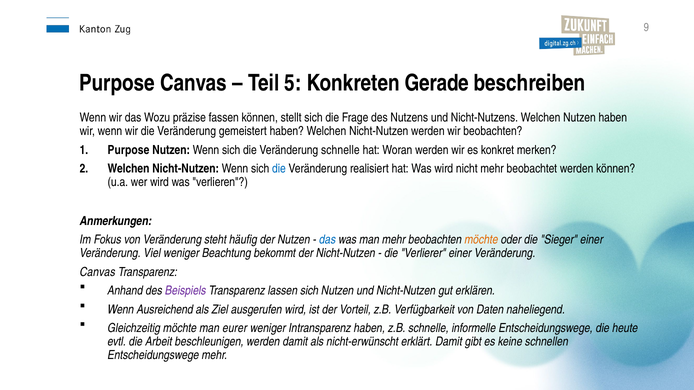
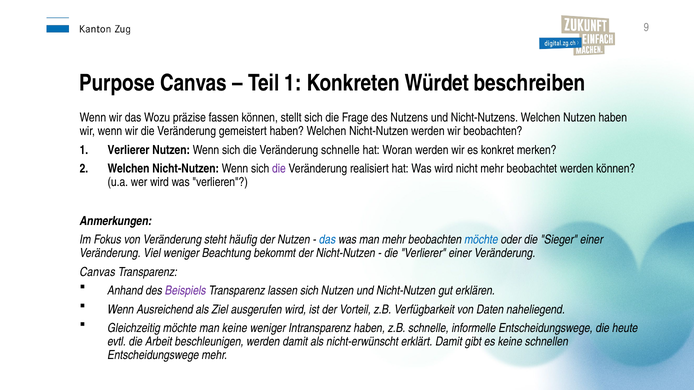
Teil 5: 5 -> 1
Gerade: Gerade -> Würdet
Purpose at (128, 150): Purpose -> Verlierer
die at (279, 169) colour: blue -> purple
möchte at (481, 240) colour: orange -> blue
man eurer: eurer -> keine
